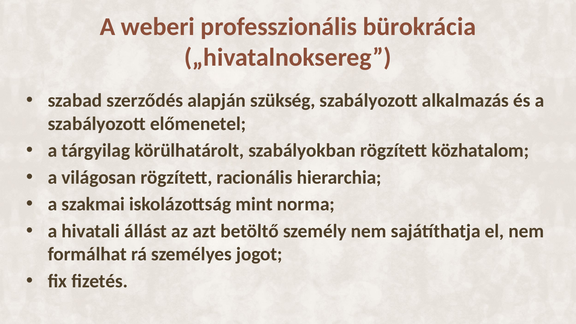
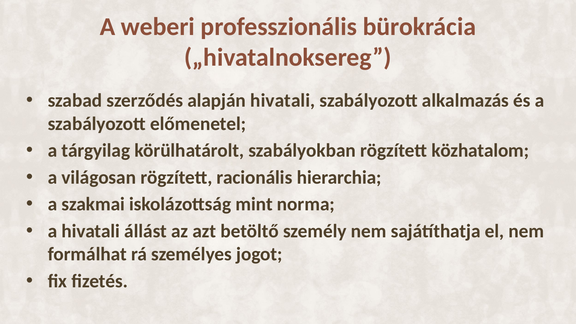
alapján szükség: szükség -> hivatali
